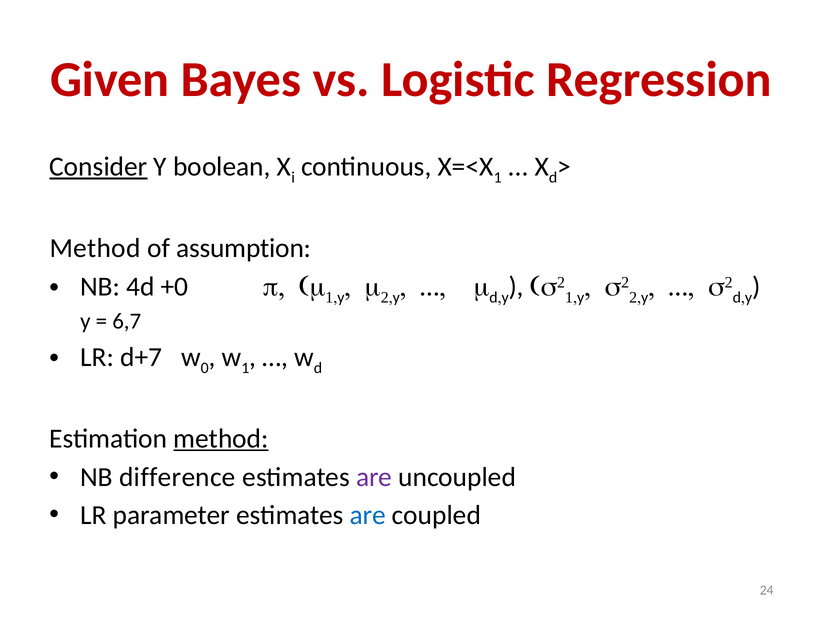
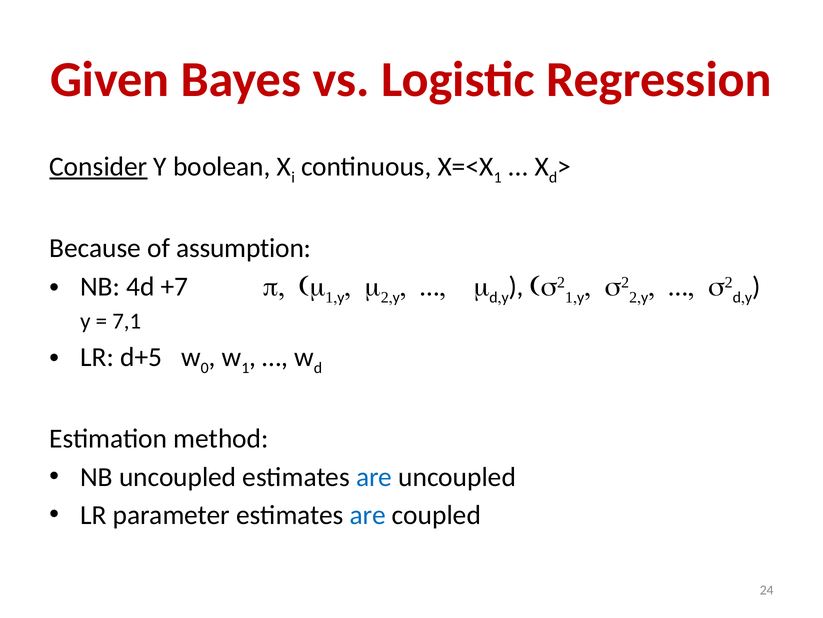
Method at (95, 248): Method -> Because
+0: +0 -> +7
6,7: 6,7 -> 7,1
d+7: d+7 -> d+5
method at (221, 438) underline: present -> none
NB difference: difference -> uncoupled
are at (374, 476) colour: purple -> blue
